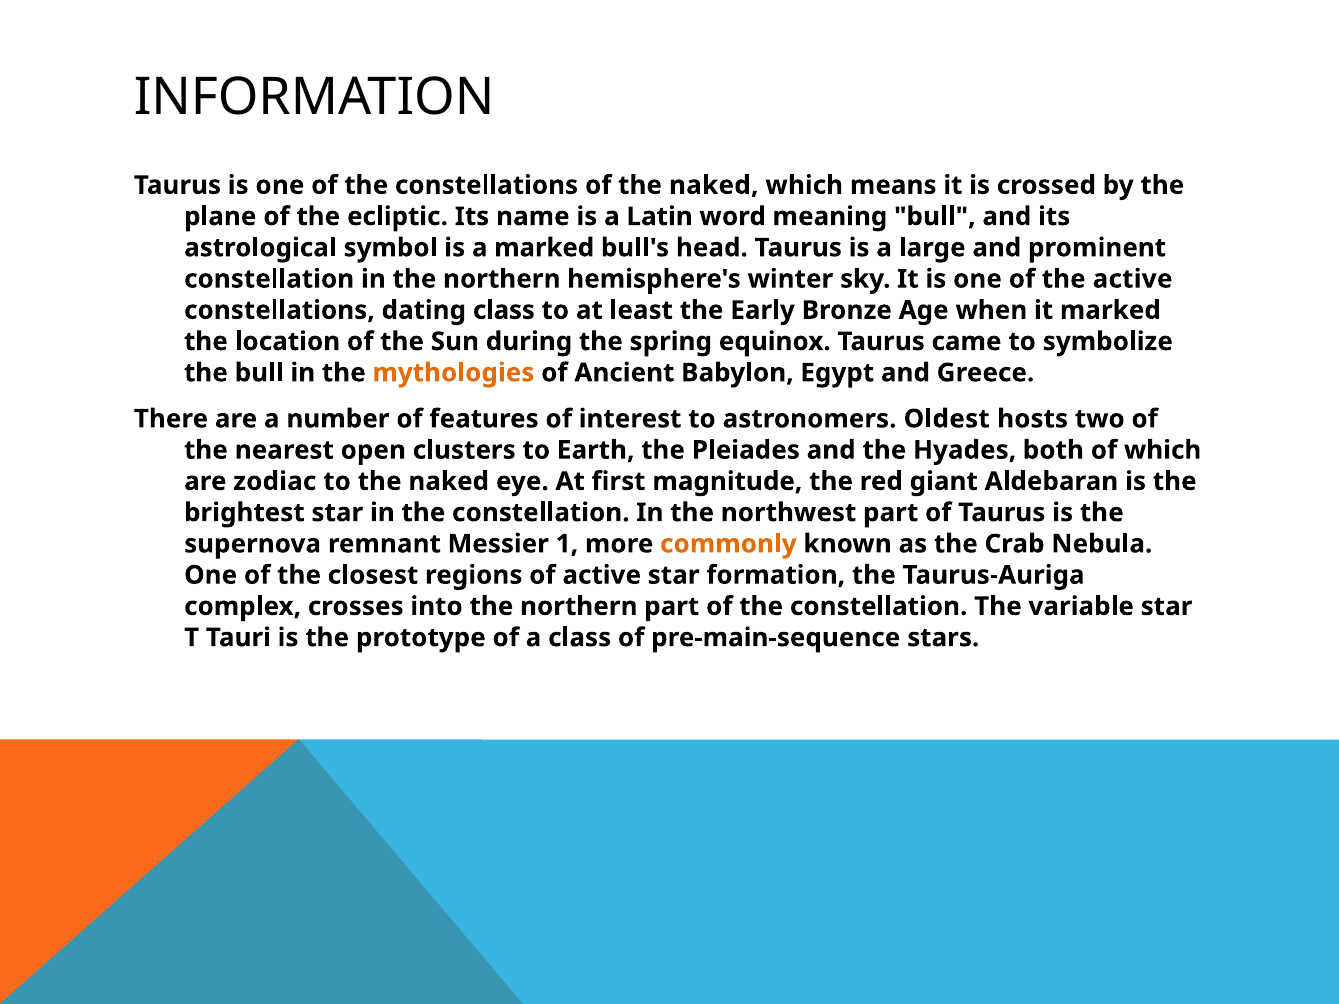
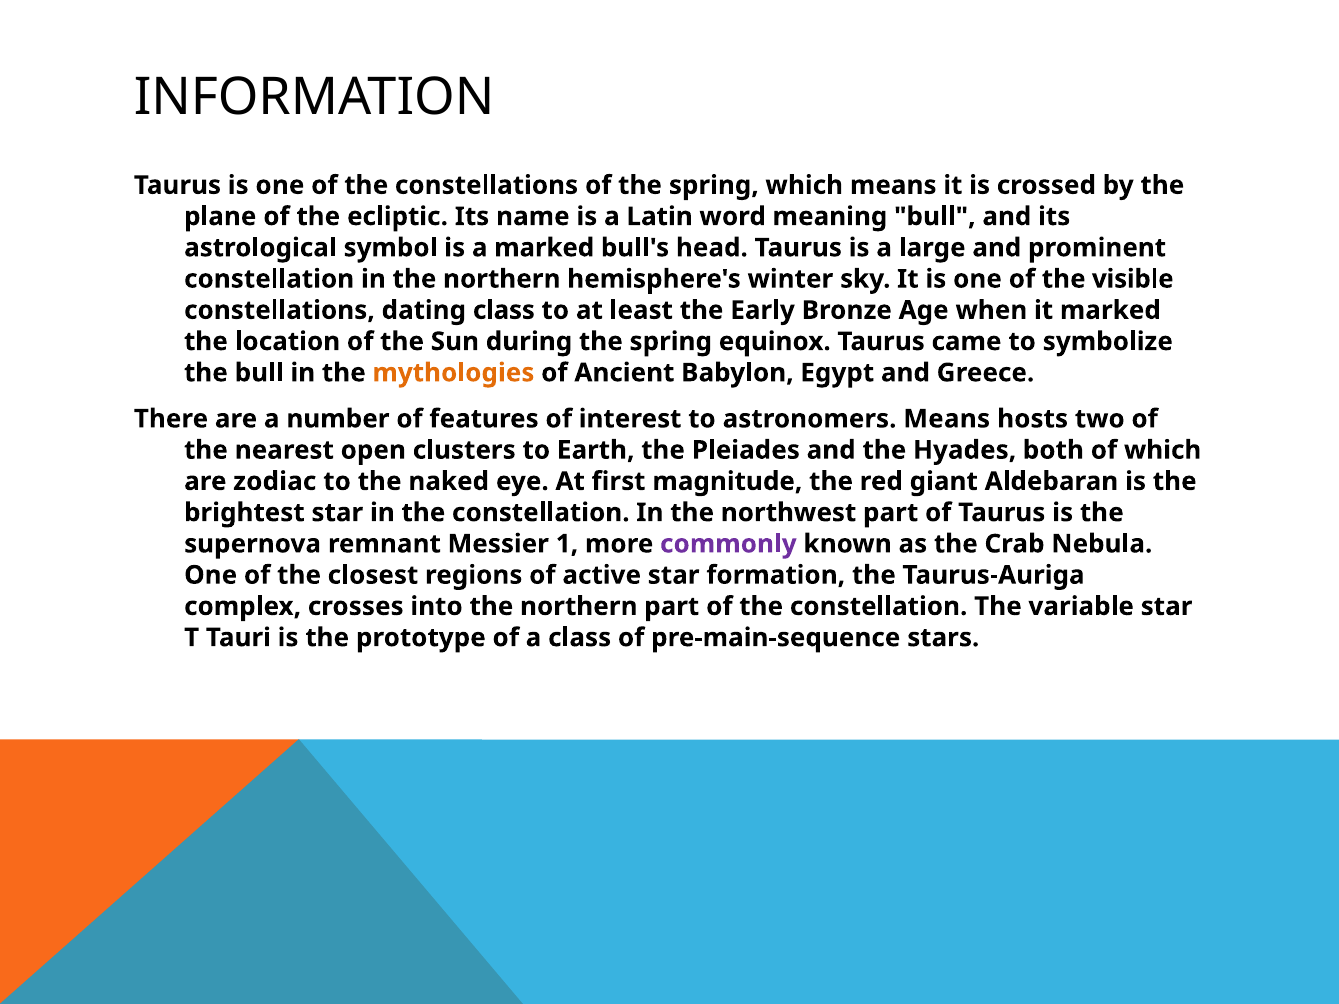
of the naked: naked -> spring
the active: active -> visible
astronomers Oldest: Oldest -> Means
commonly colour: orange -> purple
